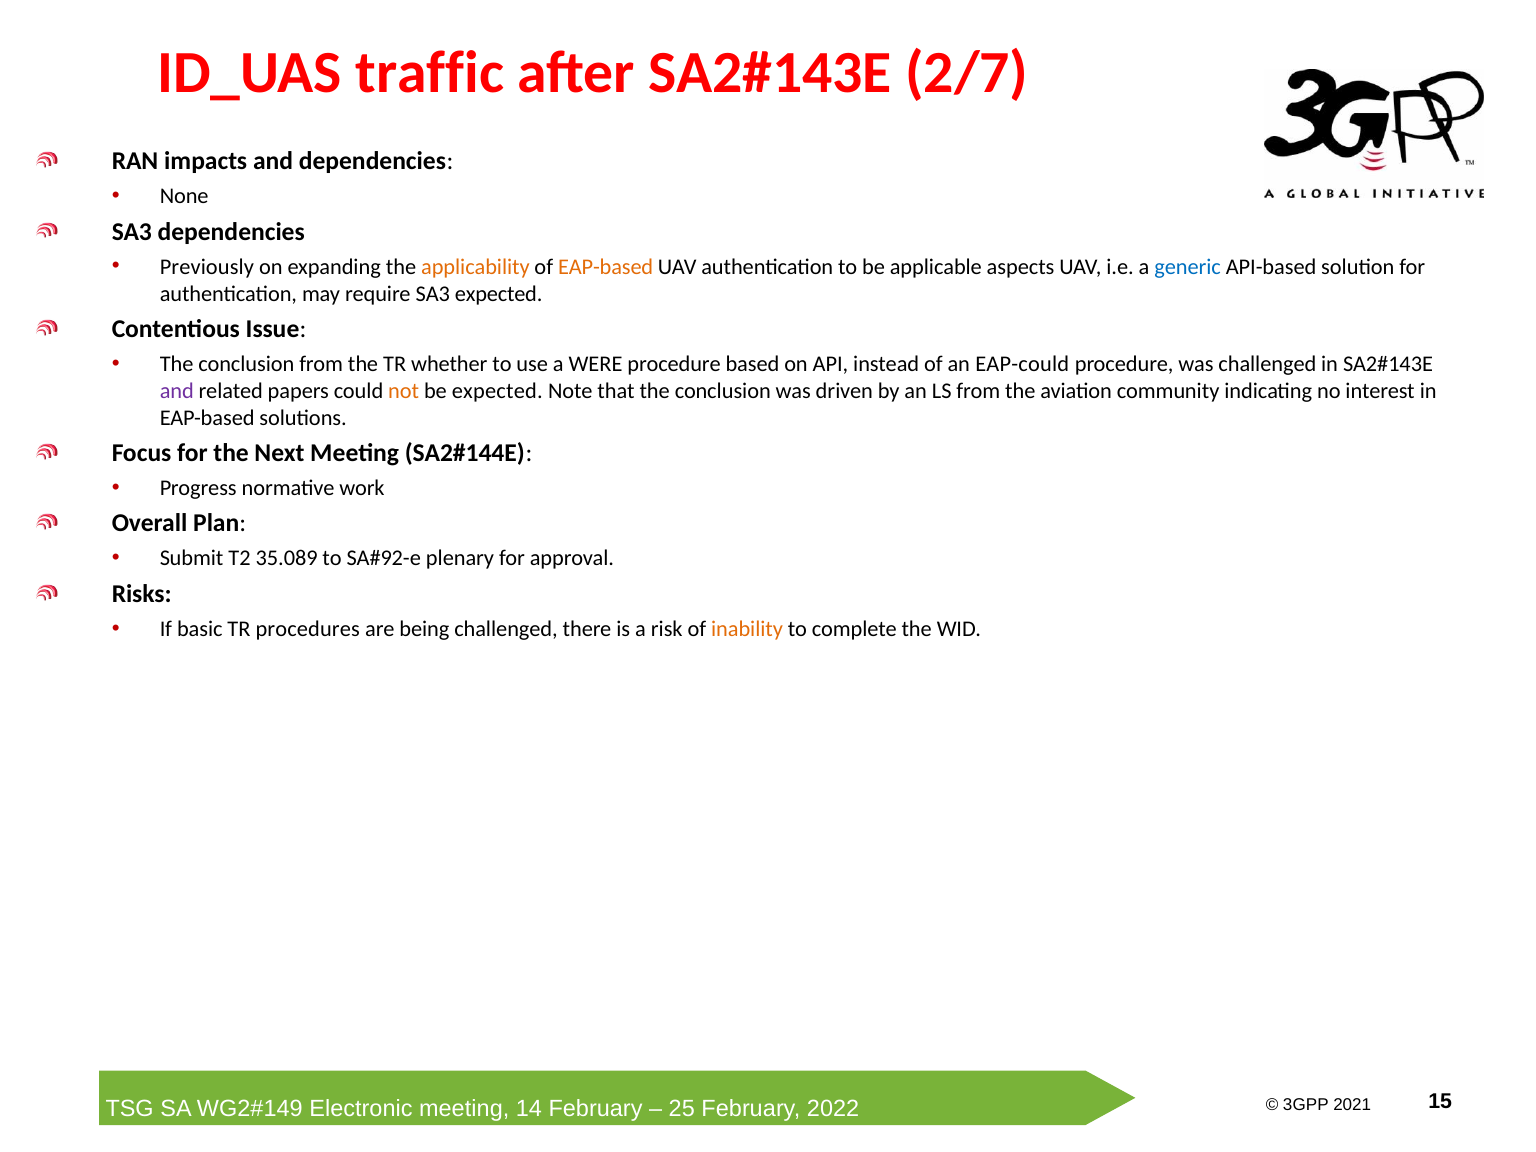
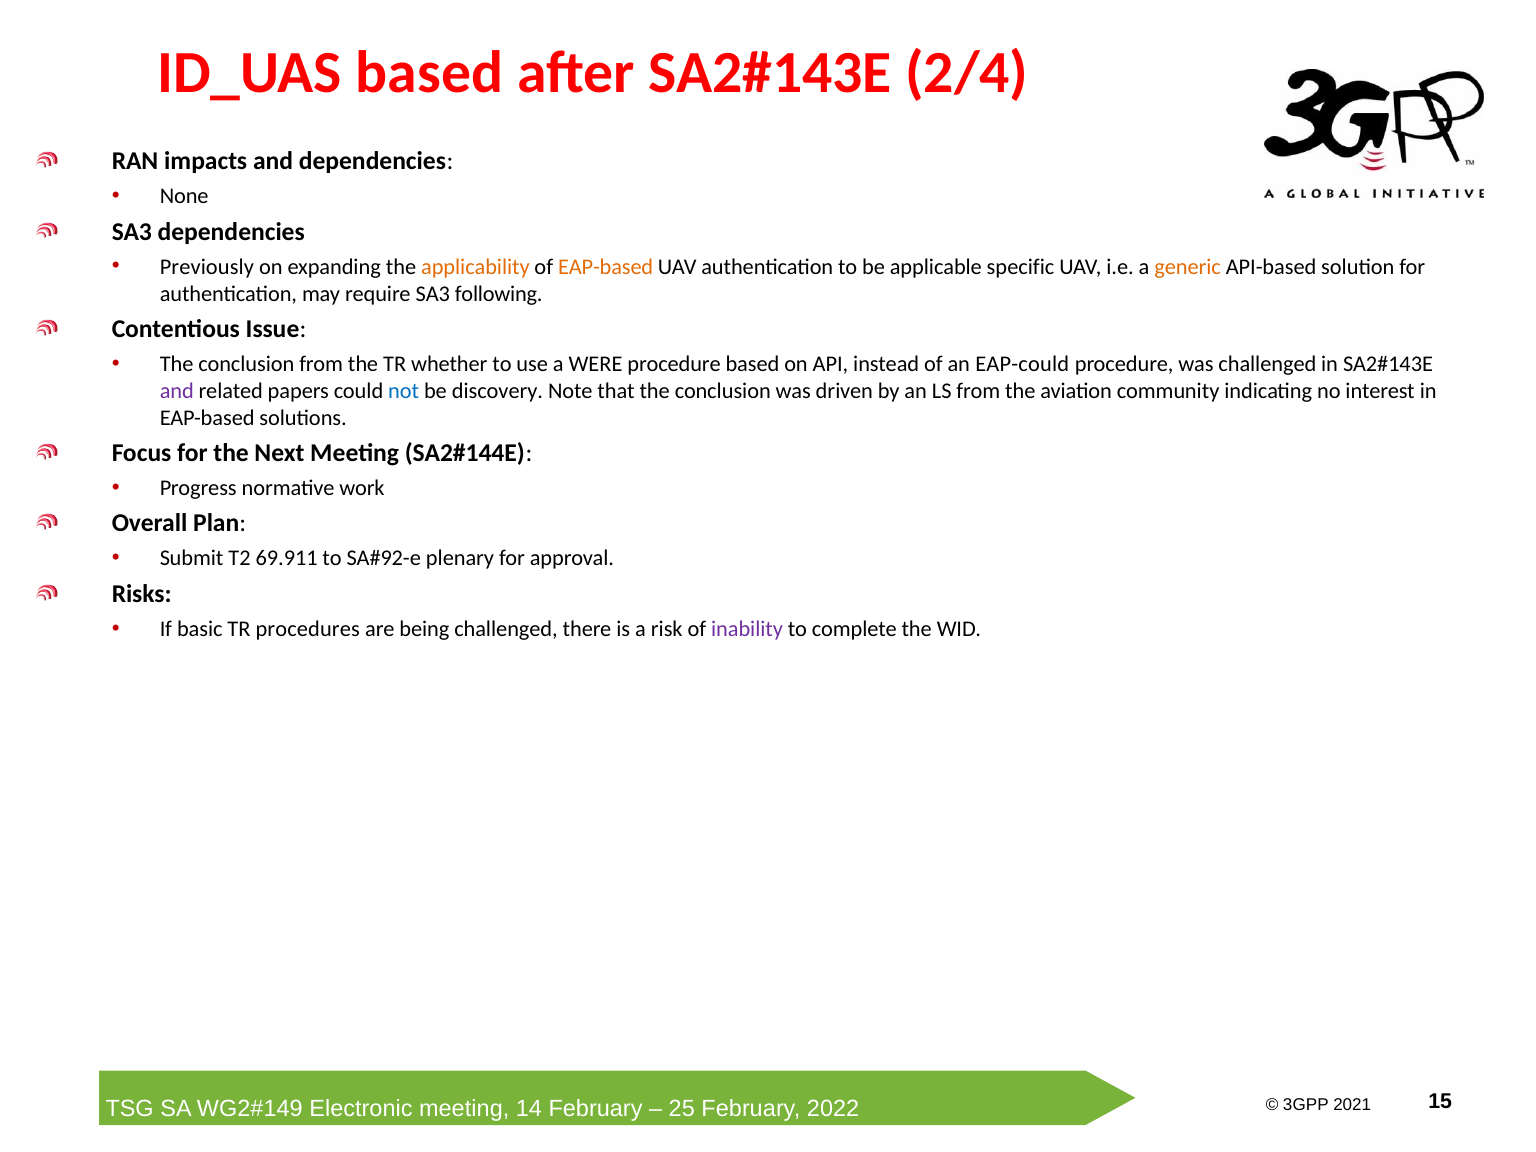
ID_UAS traffic: traffic -> based
2/7: 2/7 -> 2/4
aspects: aspects -> specific
generic colour: blue -> orange
SA3 expected: expected -> following
not colour: orange -> blue
be expected: expected -> discovery
35.089: 35.089 -> 69.911
inability colour: orange -> purple
